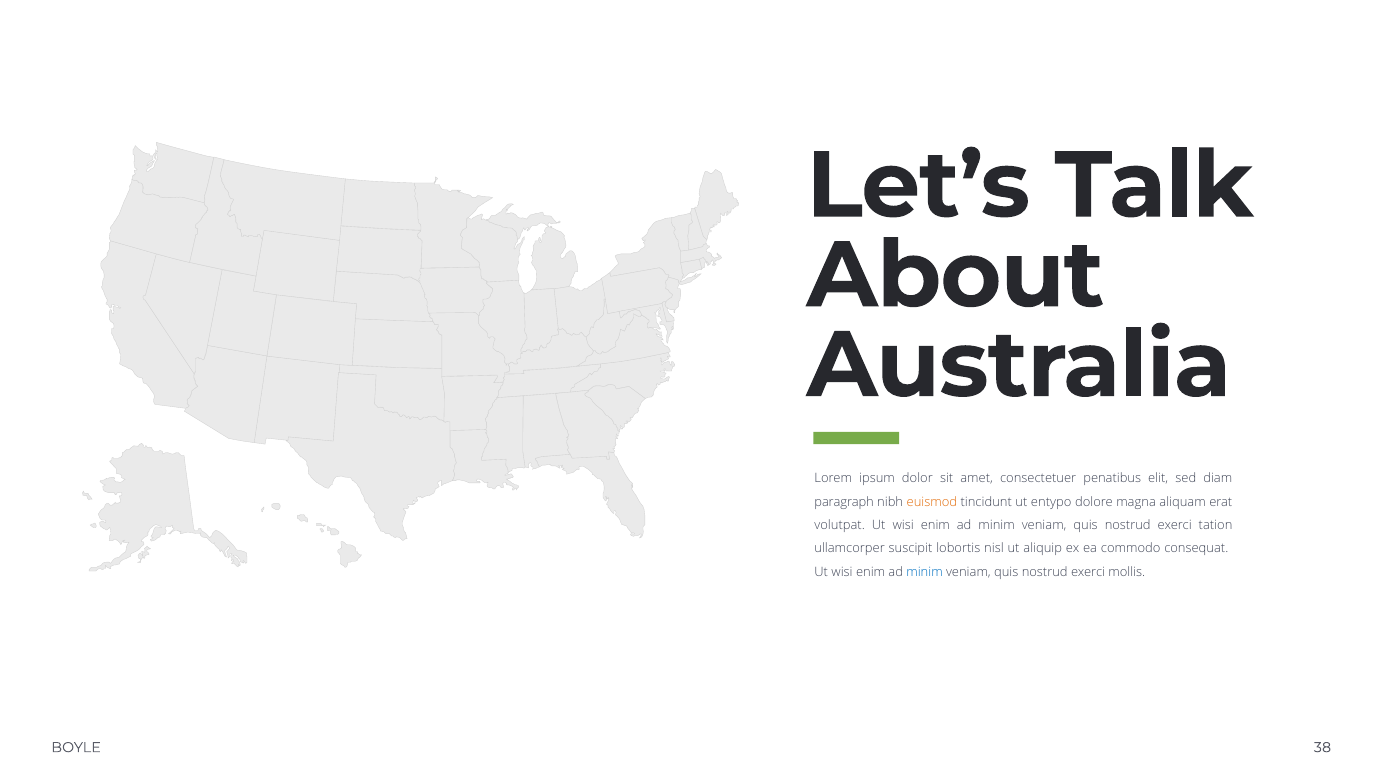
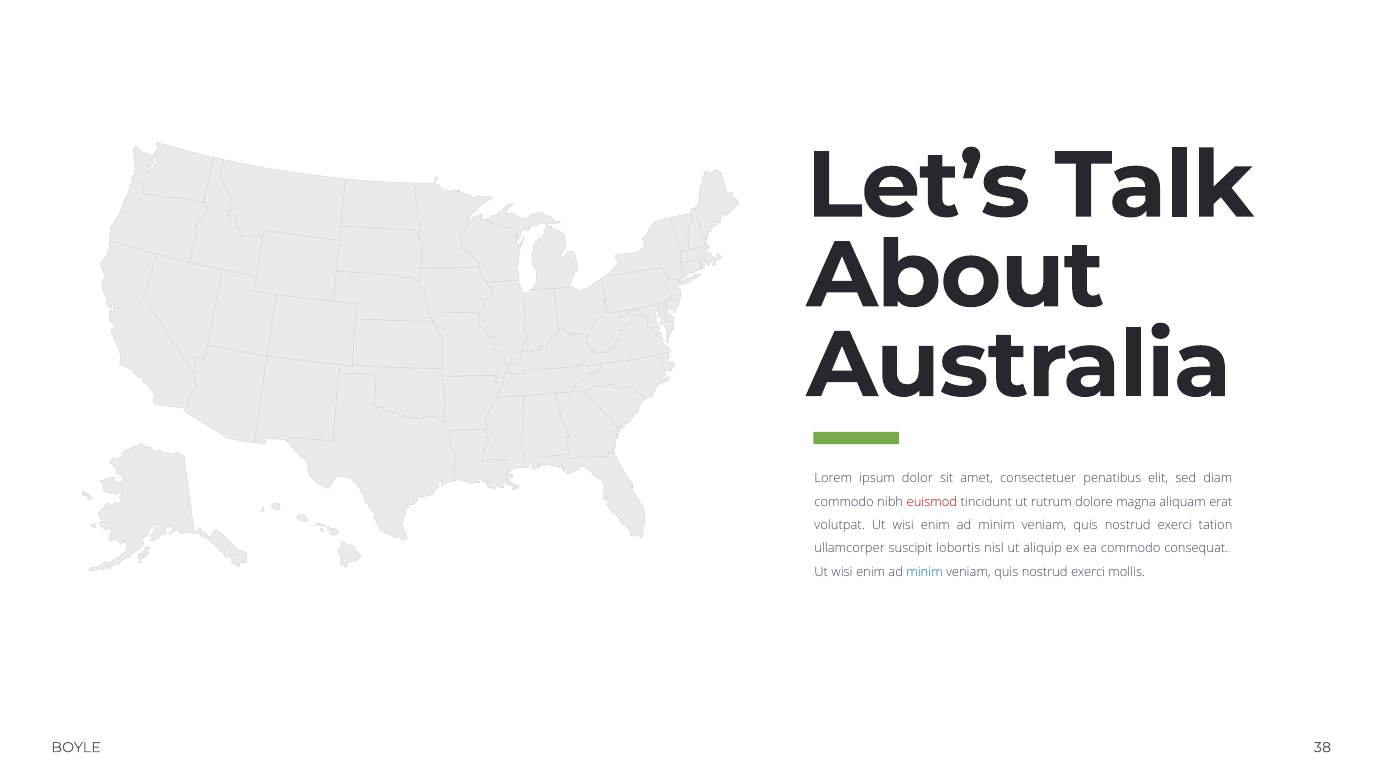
paragraph at (844, 502): paragraph -> commodo
euismod colour: orange -> red
entypo: entypo -> rutrum
